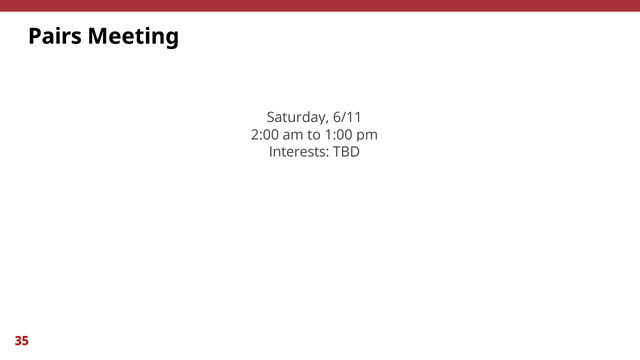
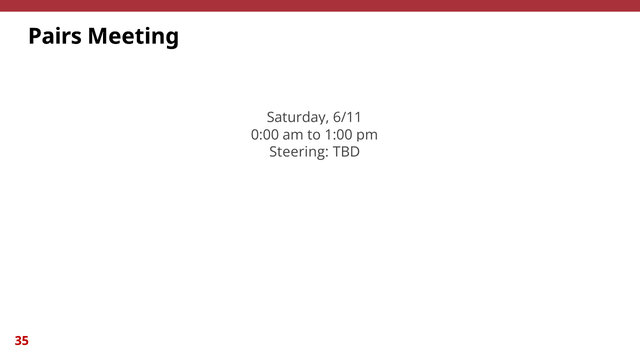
2:00: 2:00 -> 0:00
Interests: Interests -> Steering
